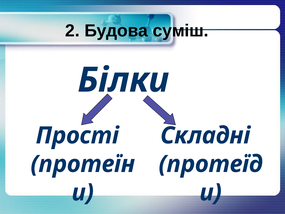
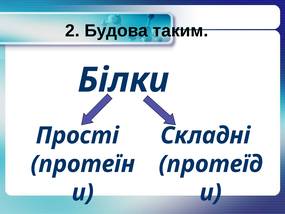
суміш: суміш -> таким
